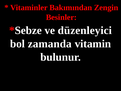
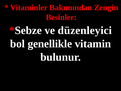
zamanda: zamanda -> genellikle
